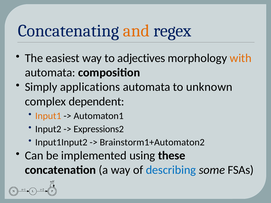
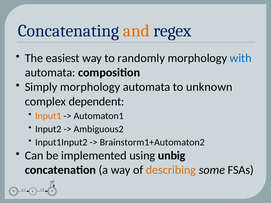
adjectives: adjectives -> randomly
with colour: orange -> blue
Simply applications: applications -> morphology
Expressions2: Expressions2 -> Ambiguous2
these: these -> unbig
describing colour: blue -> orange
